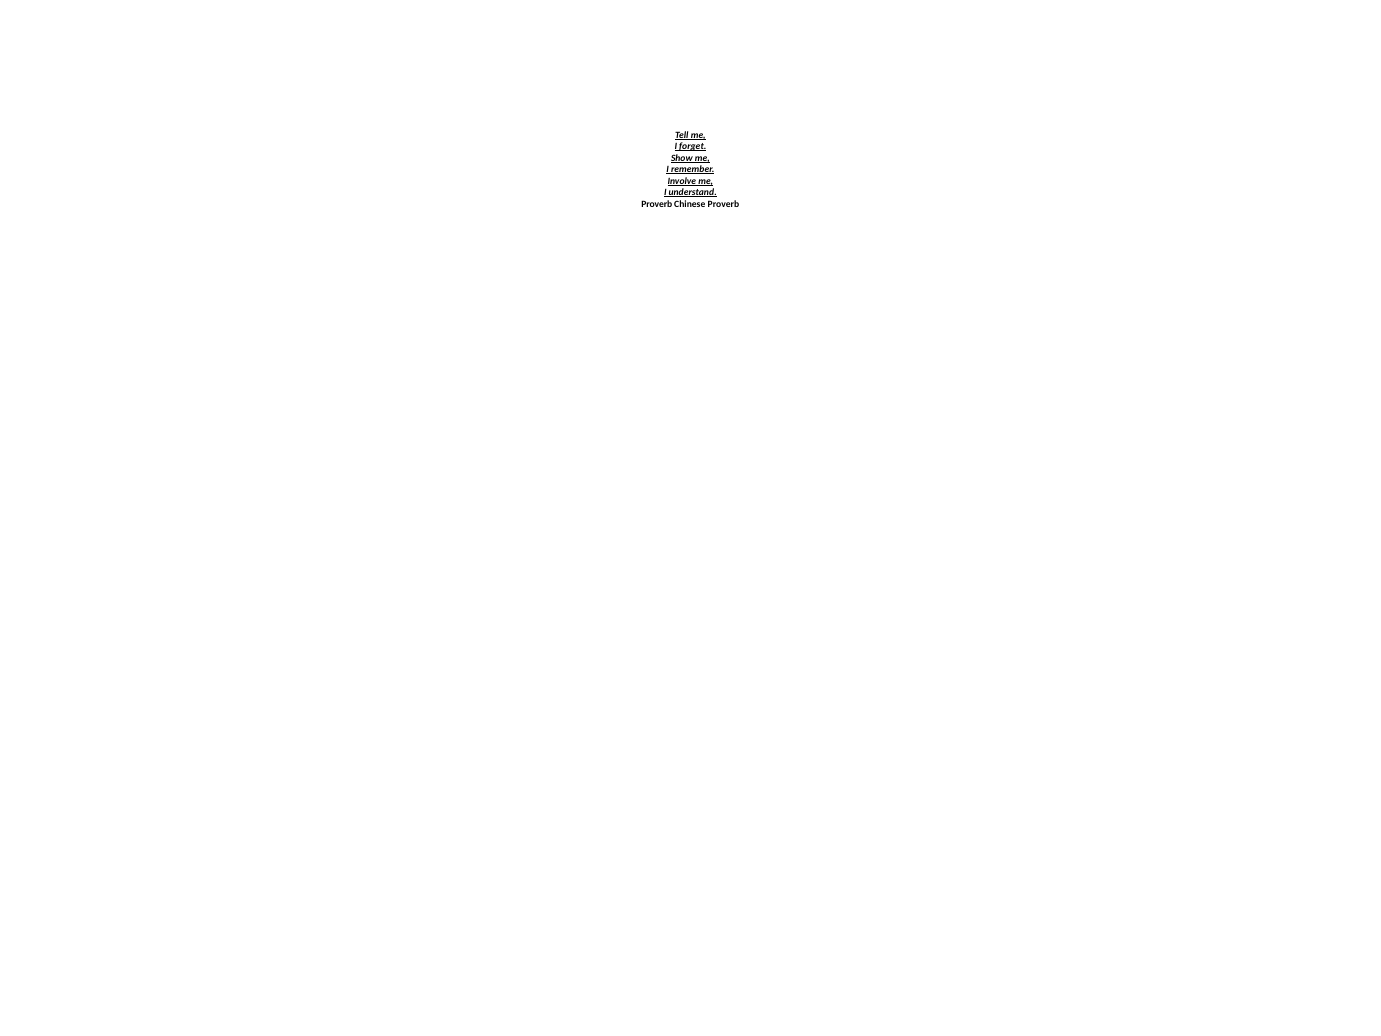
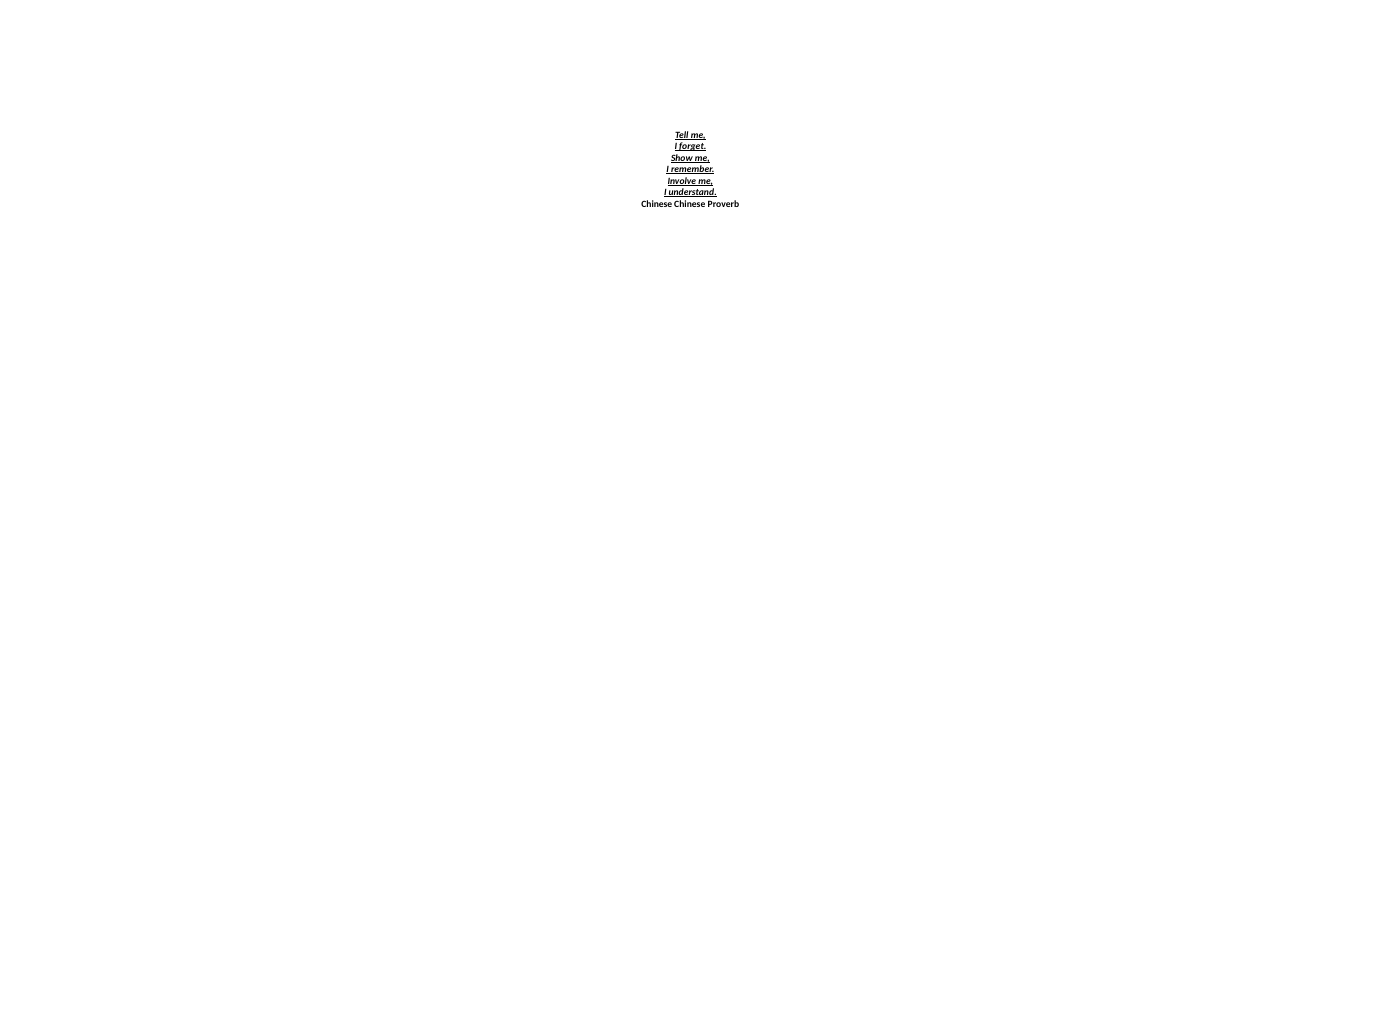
Proverb at (657, 204): Proverb -> Chinese
